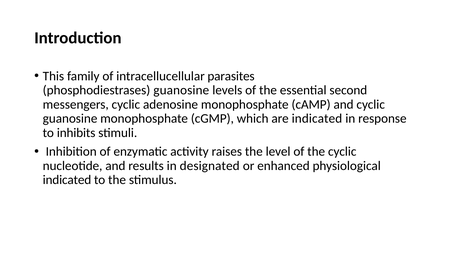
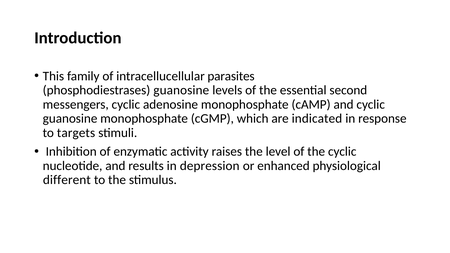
inhibits: inhibits -> targets
designated: designated -> depression
indicated at (67, 180): indicated -> different
